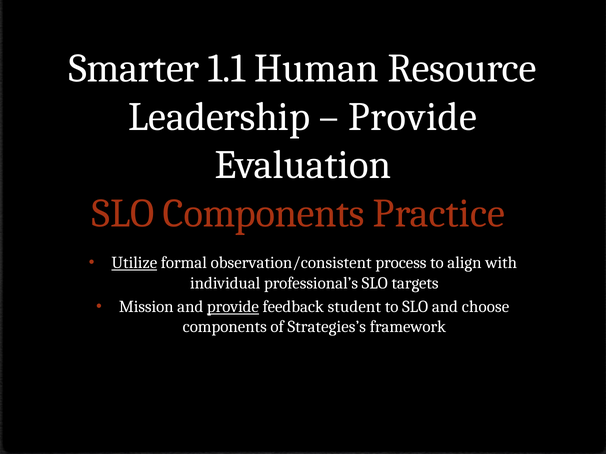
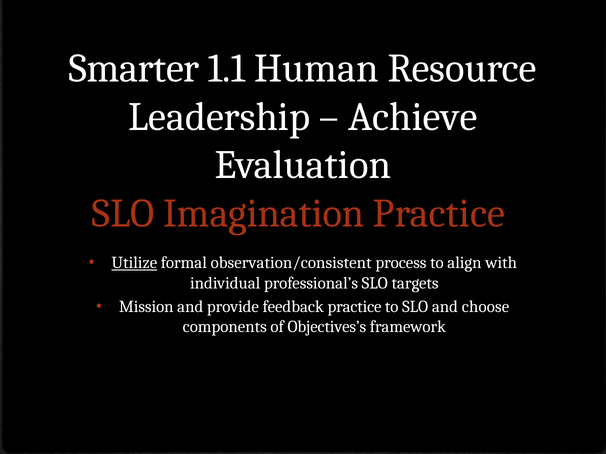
Provide at (413, 117): Provide -> Achieve
SLO Components: Components -> Imagination
provide at (233, 307) underline: present -> none
feedback student: student -> practice
Strategies’s: Strategies’s -> Objectives’s
